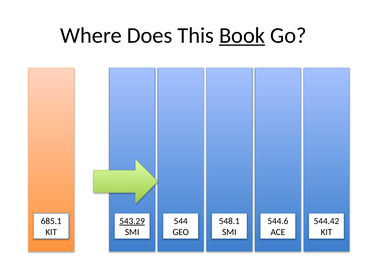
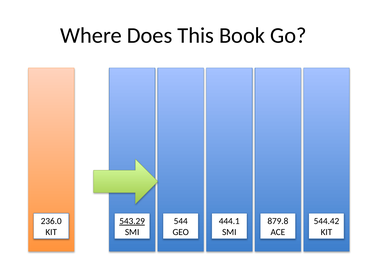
Book underline: present -> none
685.1: 685.1 -> 236.0
548.1: 548.1 -> 444.1
544.6: 544.6 -> 879.8
